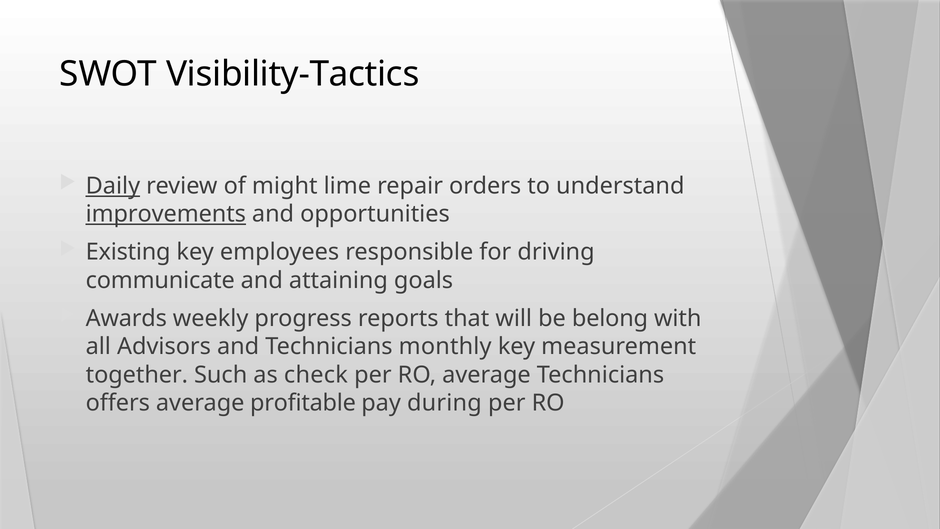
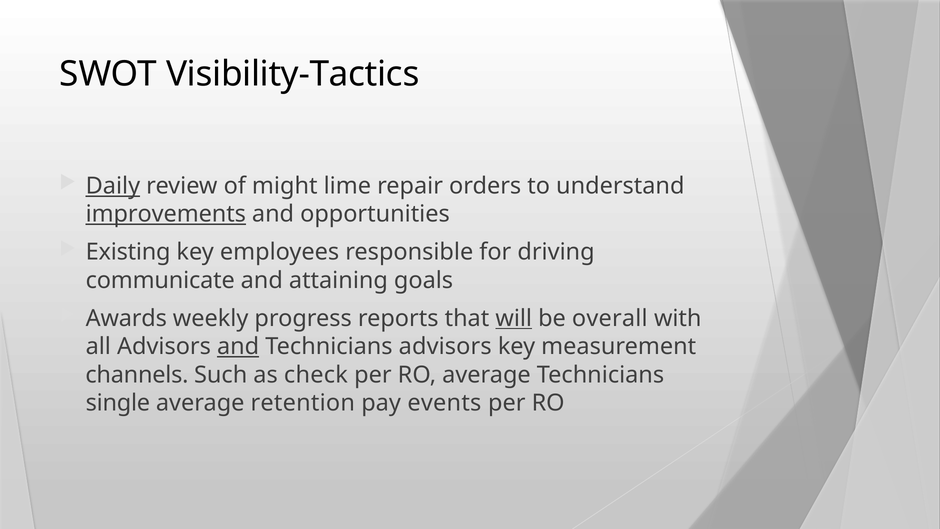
will underline: none -> present
belong: belong -> overall
and at (238, 346) underline: none -> present
Technicians monthly: monthly -> advisors
together: together -> channels
offers: offers -> single
profitable: profitable -> retention
during: during -> events
